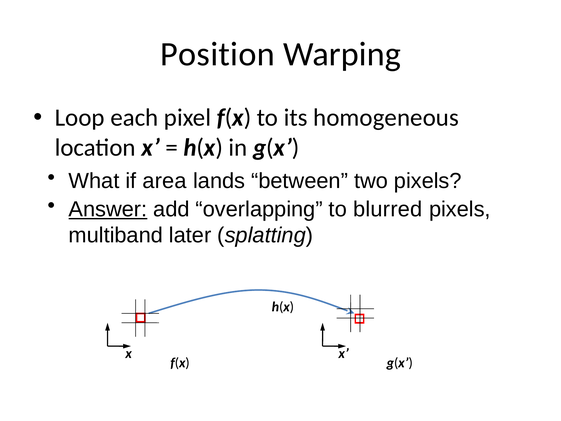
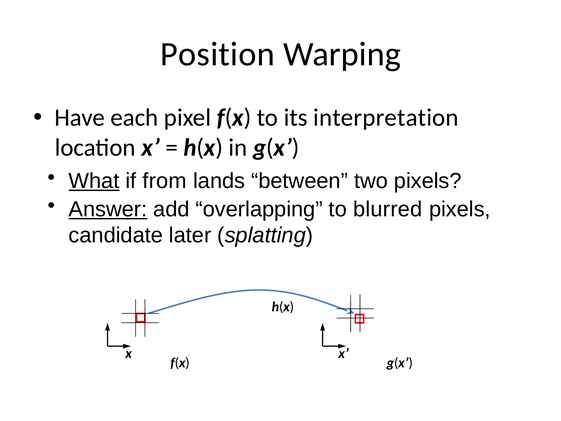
Loop: Loop -> Have
homogeneous: homogeneous -> interpretation
What underline: none -> present
area: area -> from
multiband: multiband -> candidate
